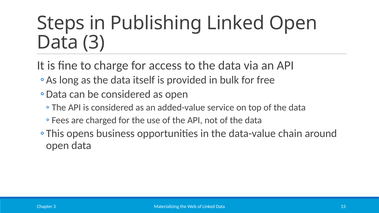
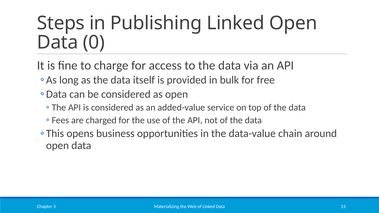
Data 3: 3 -> 0
